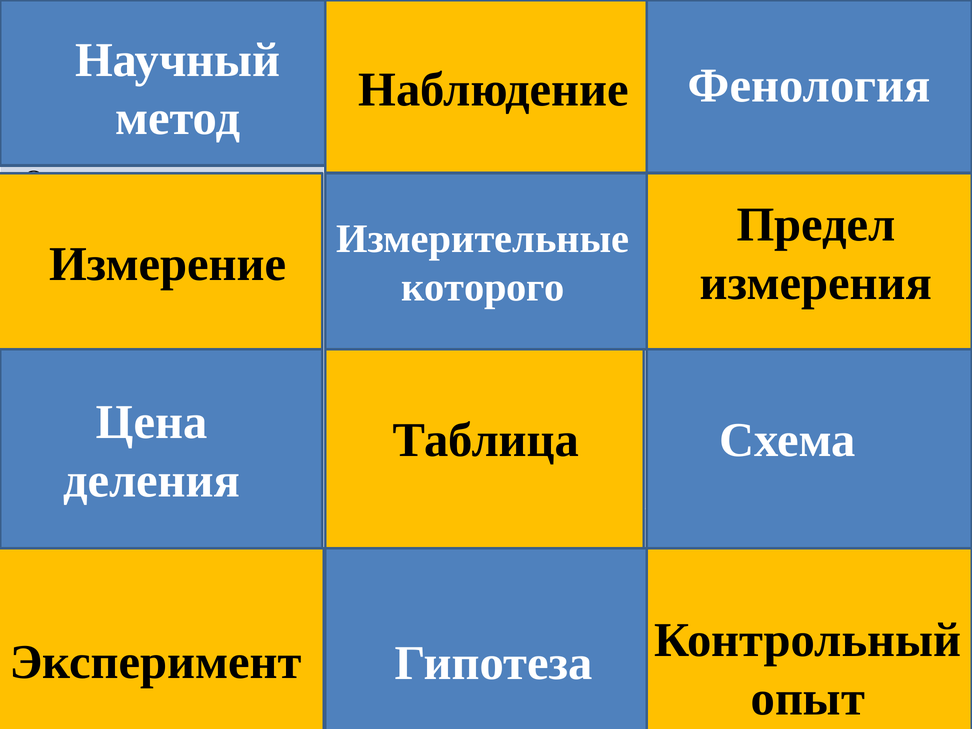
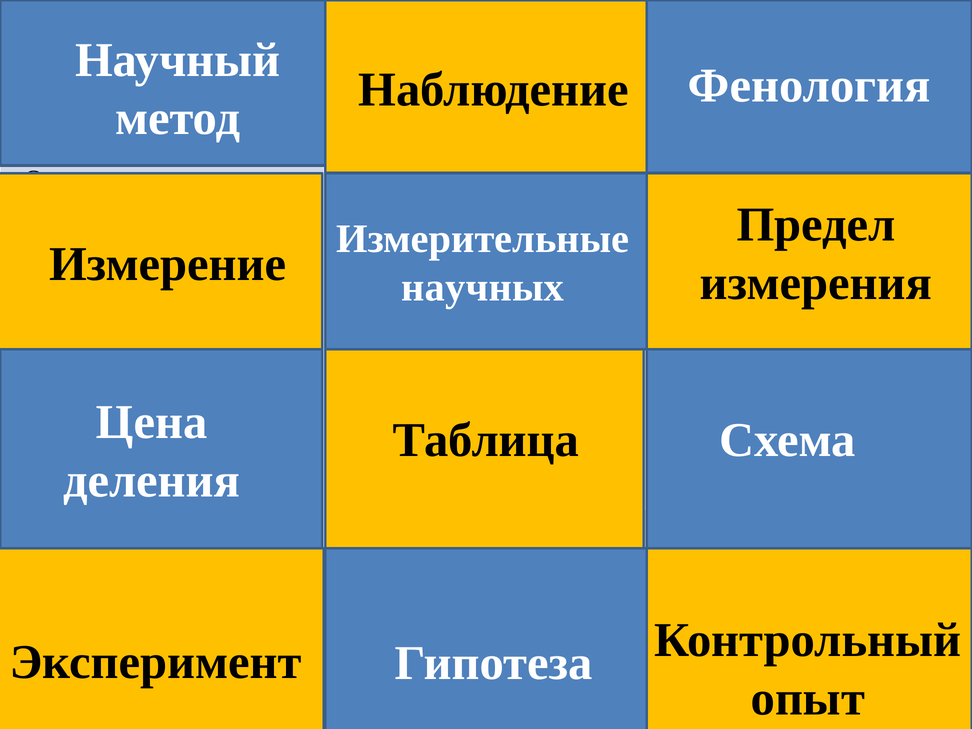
которого at (483, 288): которого -> научных
